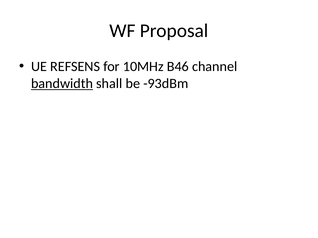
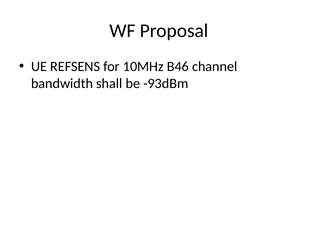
bandwidth underline: present -> none
